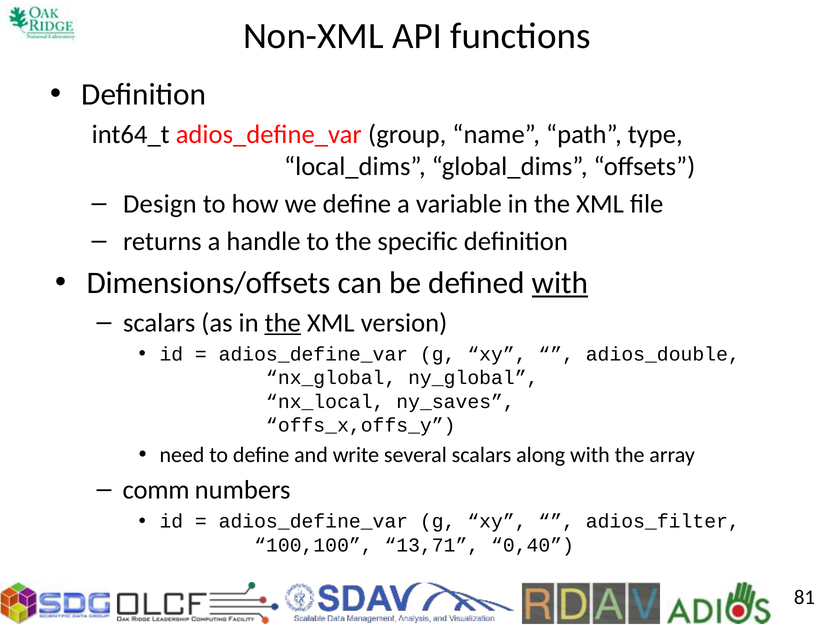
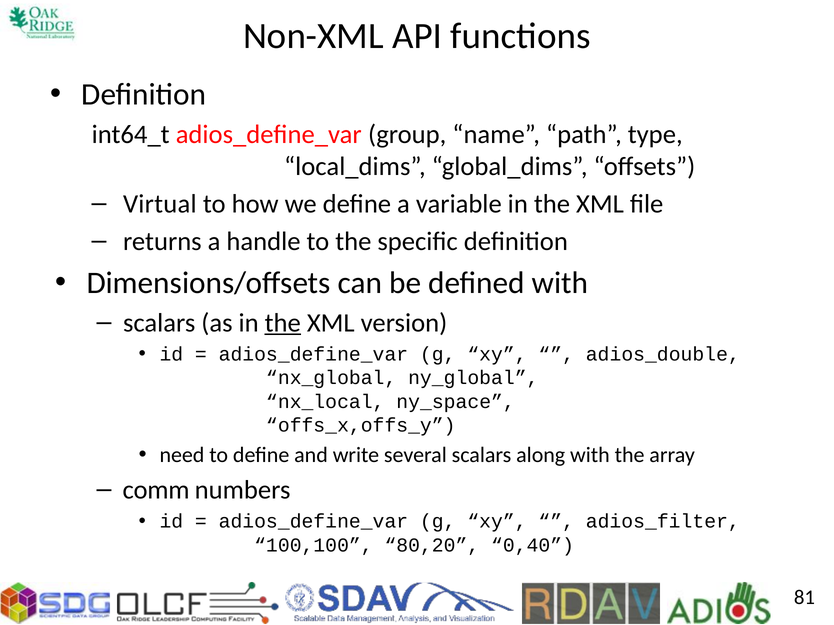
Design: Design -> Virtual
with at (560, 283) underline: present -> none
ny_saves: ny_saves -> ny_space
13,71: 13,71 -> 80,20
